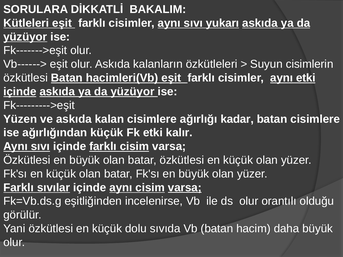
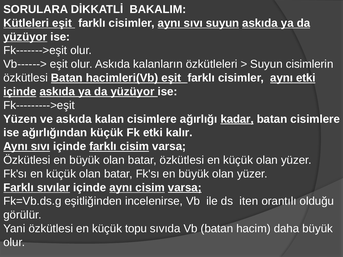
sıvı yukarı: yukarı -> suyun
kadar underline: none -> present
ds olur: olur -> iten
dolu: dolu -> topu
